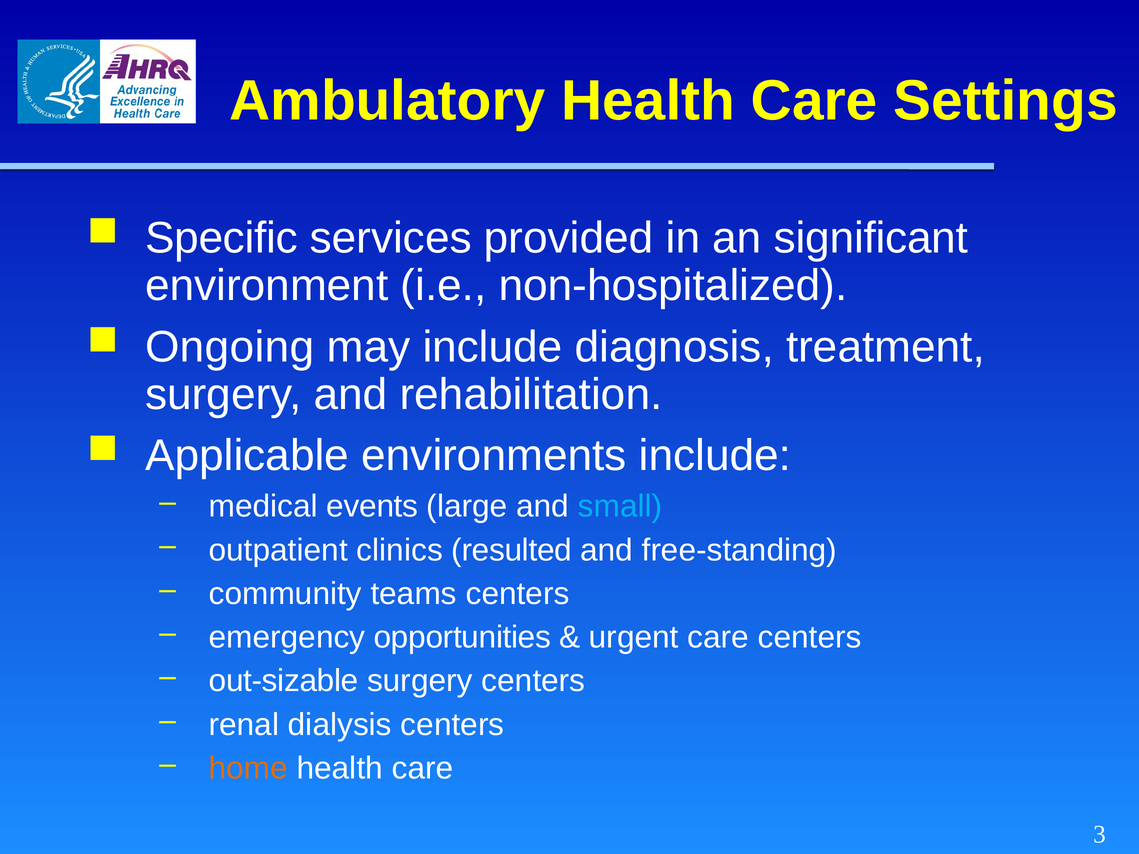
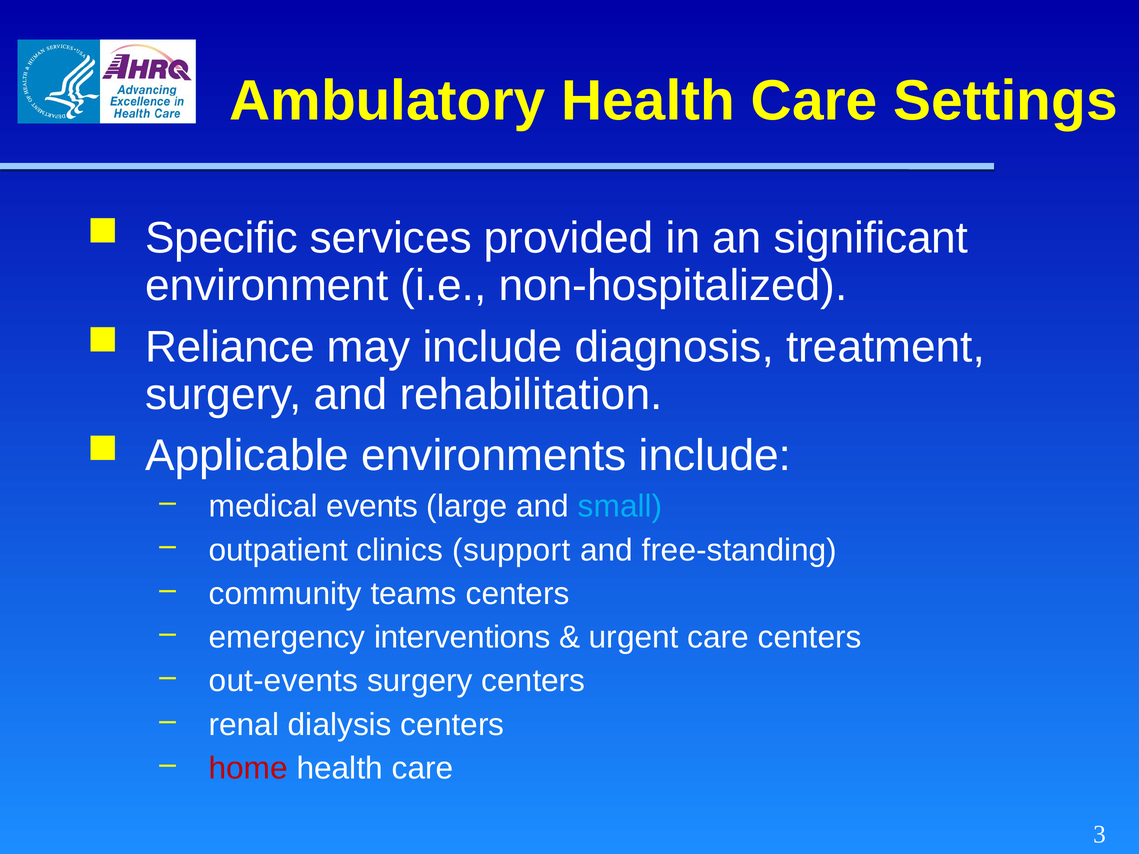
Ongoing: Ongoing -> Reliance
resulted: resulted -> support
opportunities: opportunities -> interventions
out-sizable: out-sizable -> out-events
home colour: orange -> red
